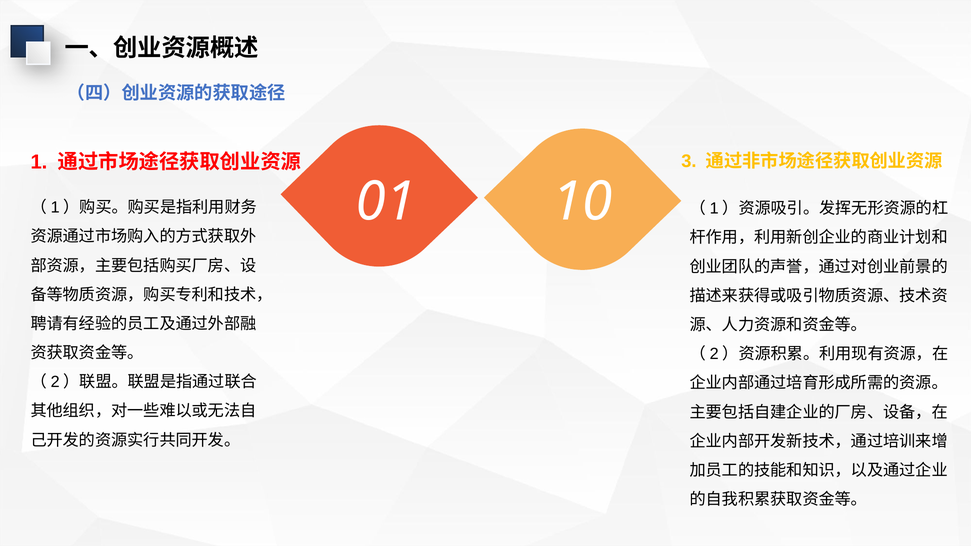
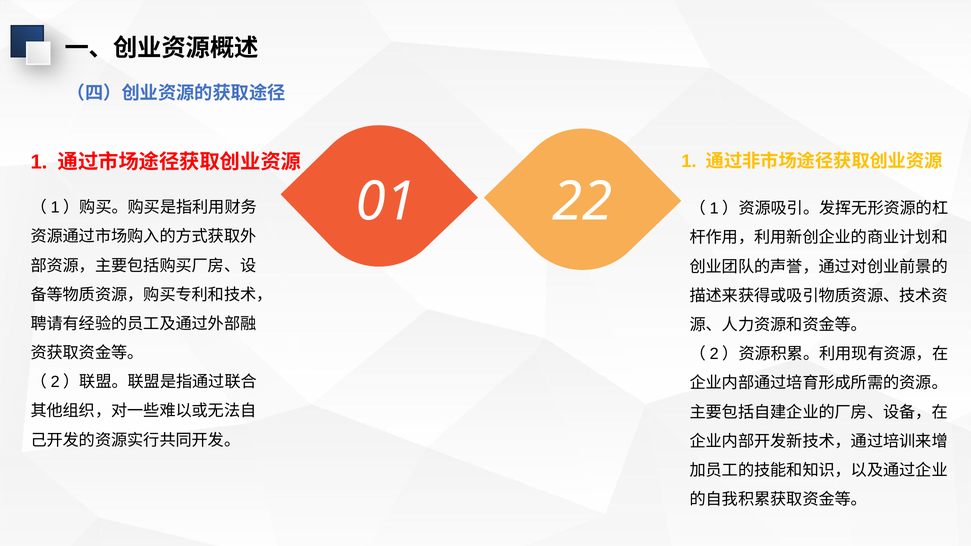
3 at (689, 161): 3 -> 1
10: 10 -> 22
